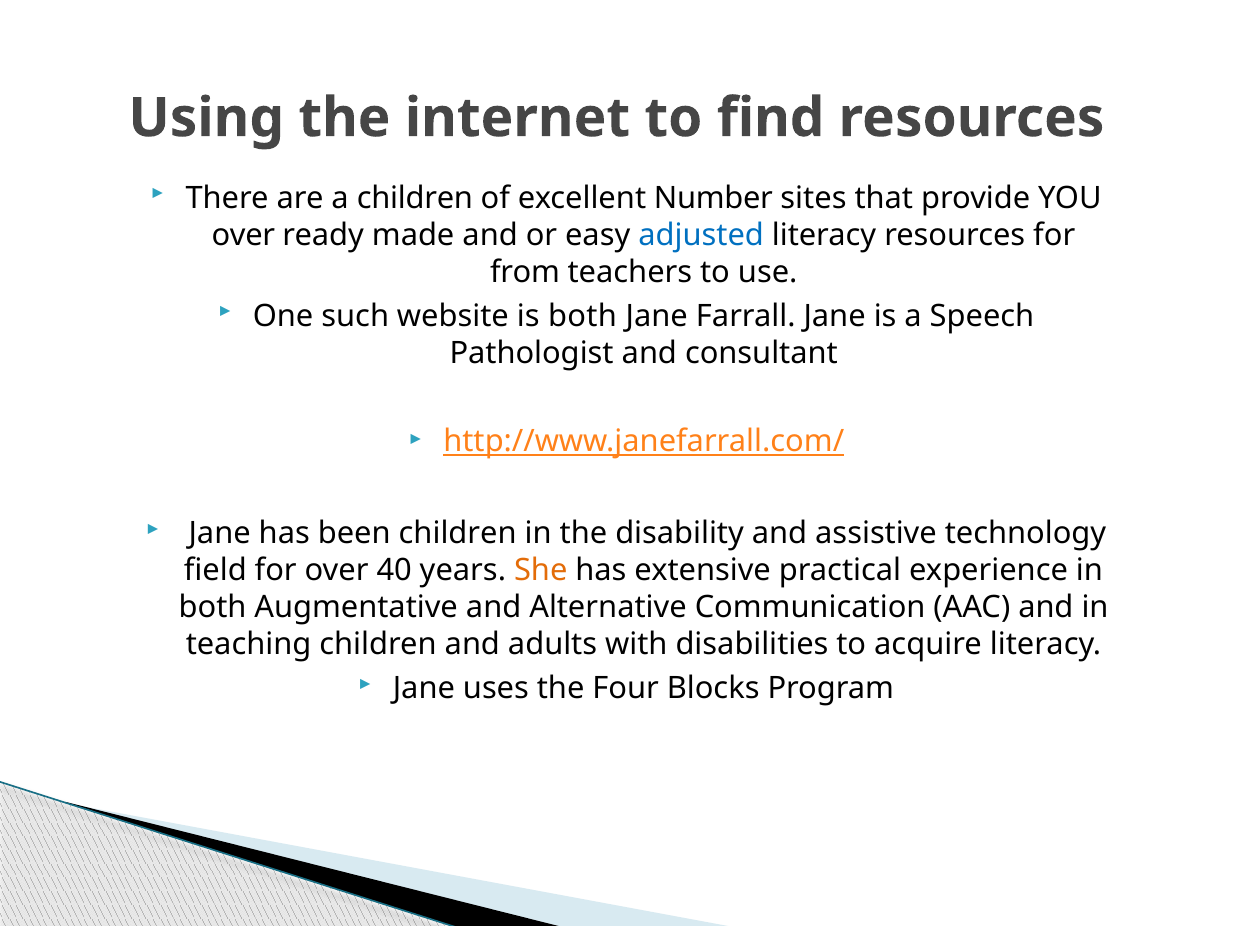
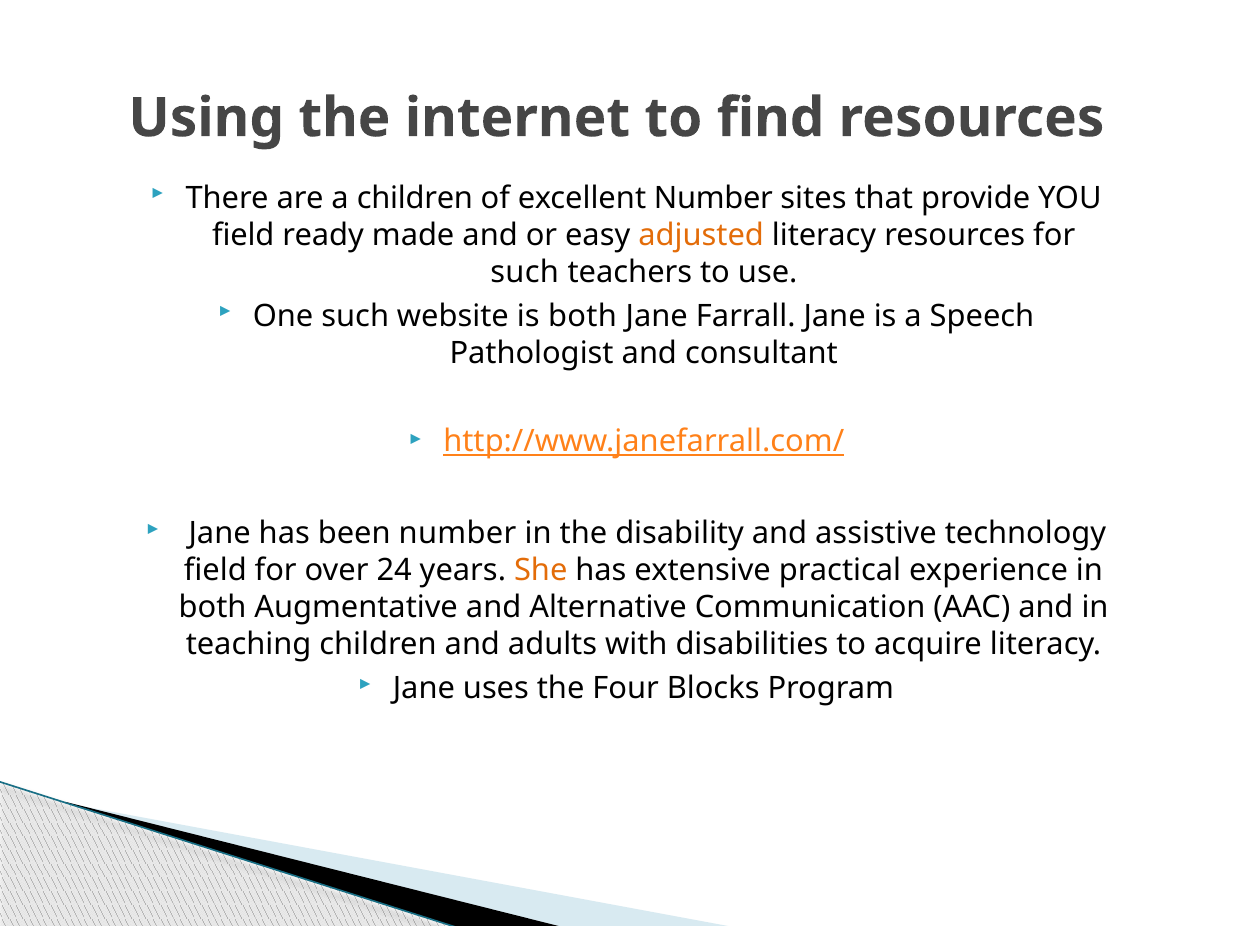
over at (243, 235): over -> field
adjusted colour: blue -> orange
from at (525, 272): from -> such
been children: children -> number
40: 40 -> 24
